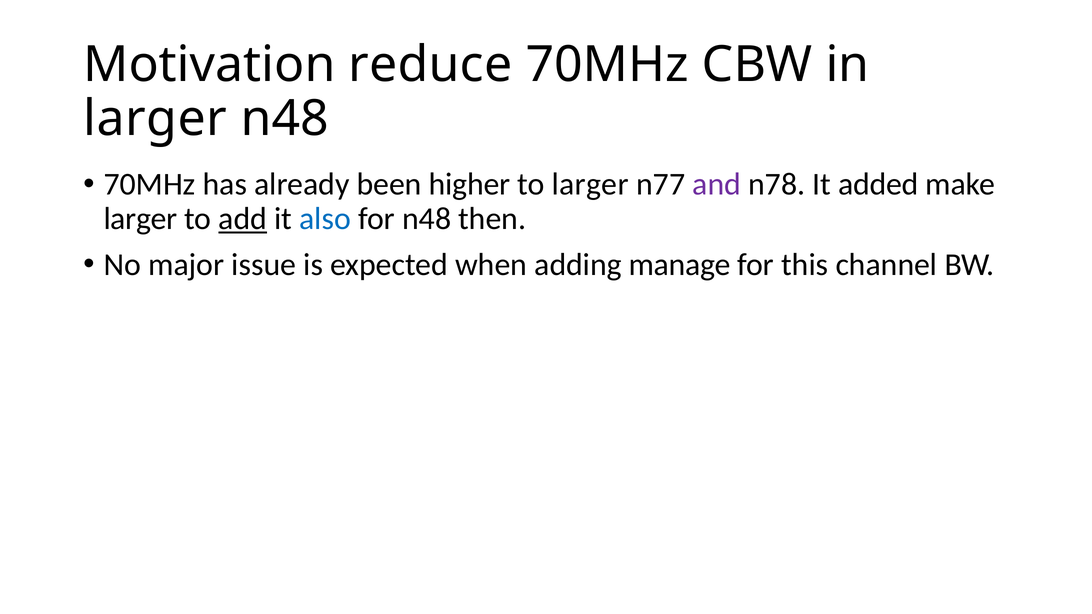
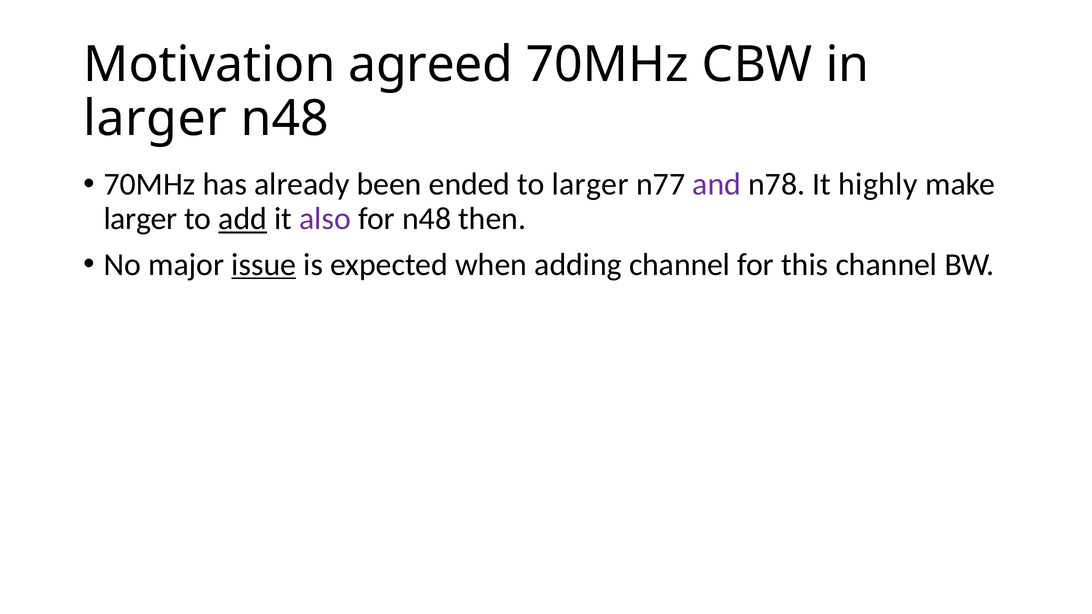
reduce: reduce -> agreed
higher: higher -> ended
added: added -> highly
also colour: blue -> purple
issue underline: none -> present
adding manage: manage -> channel
